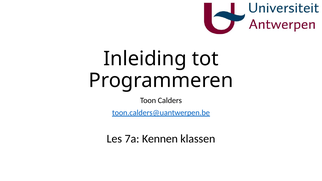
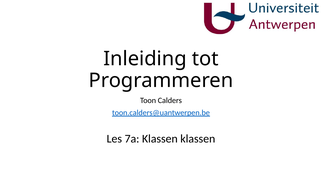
7a Kennen: Kennen -> Klassen
